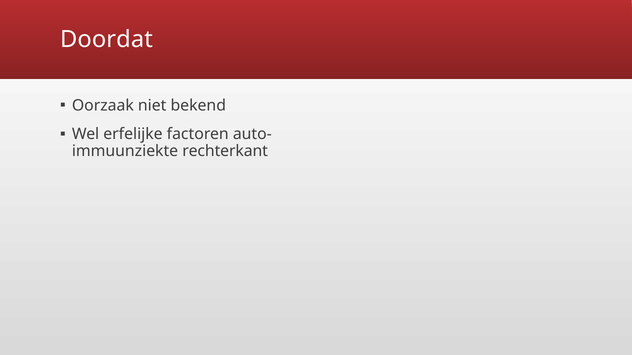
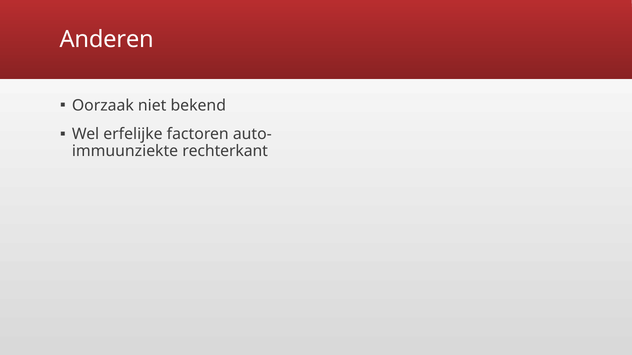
Doordat: Doordat -> Anderen
